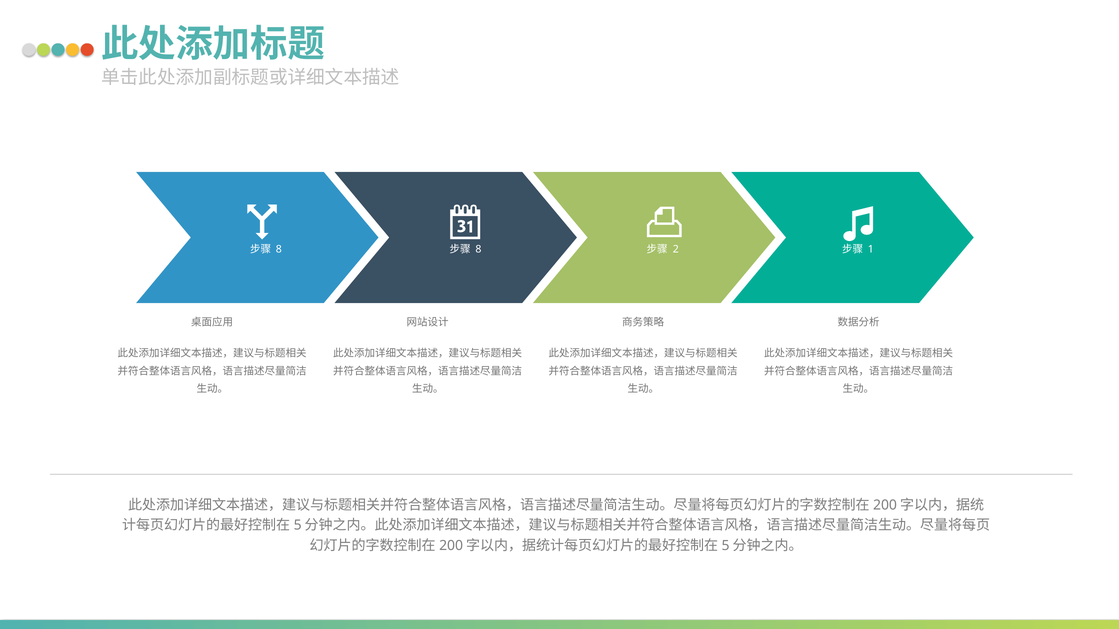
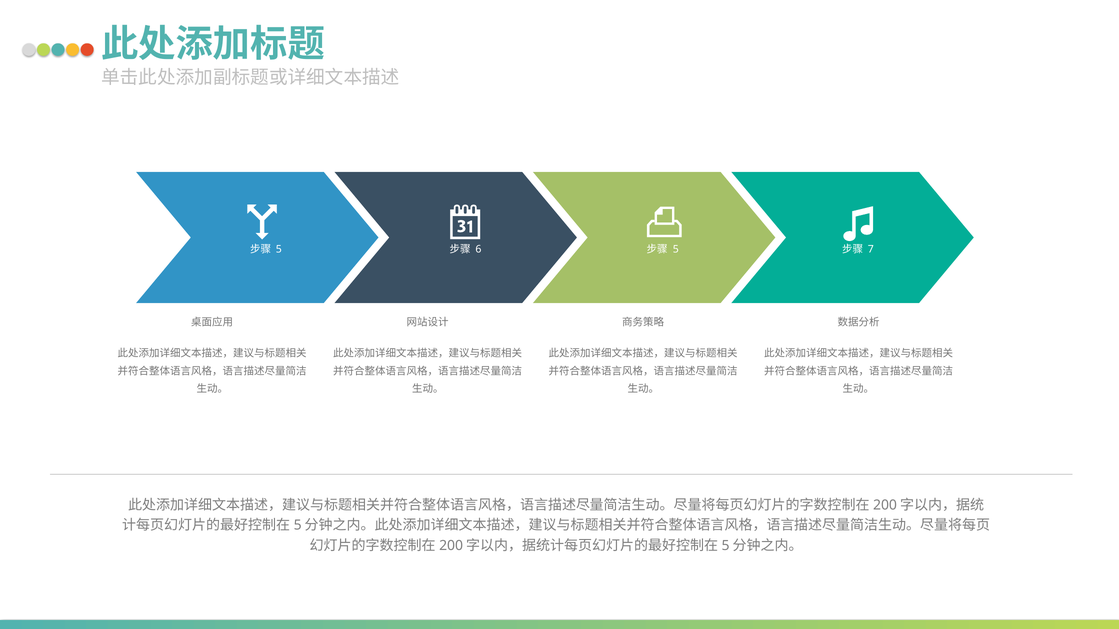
8 at (279, 249): 8 -> 5
8 at (478, 249): 8 -> 6
2 at (676, 249): 2 -> 5
1: 1 -> 7
